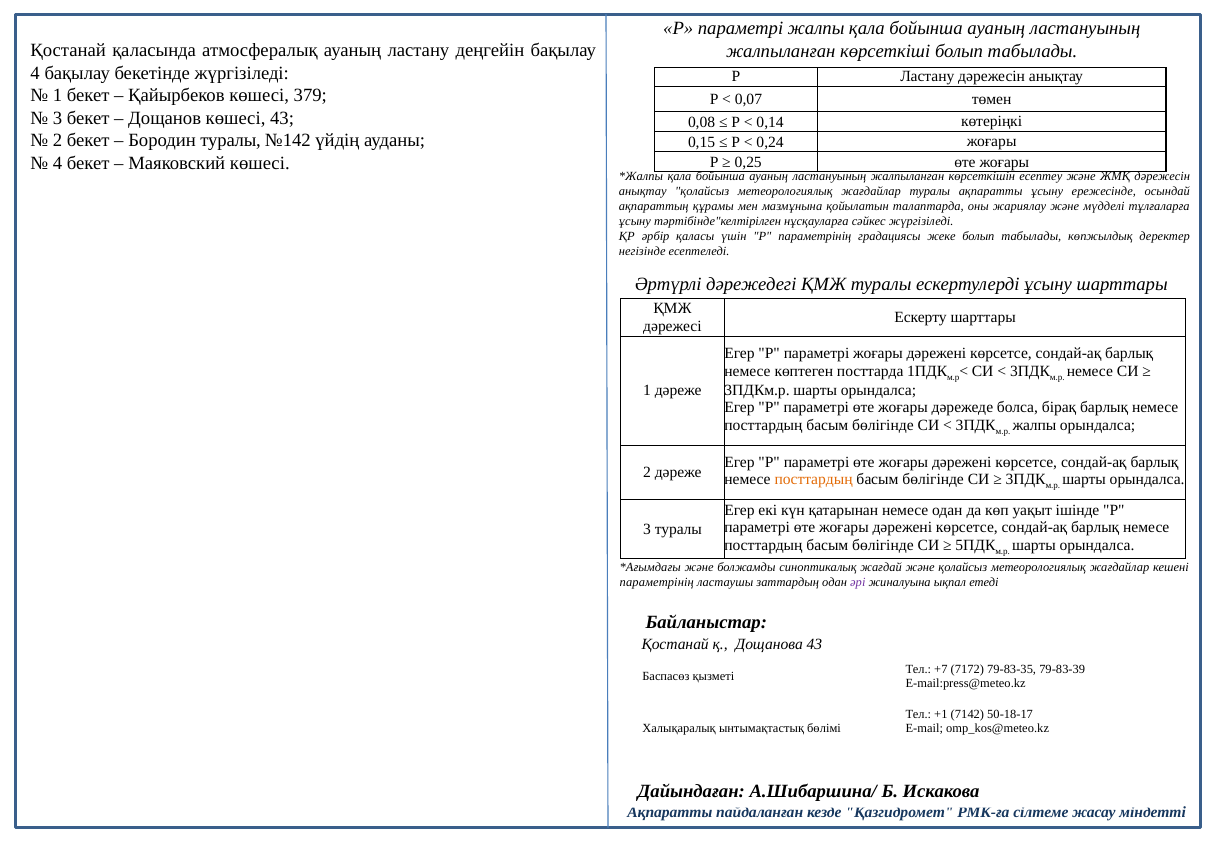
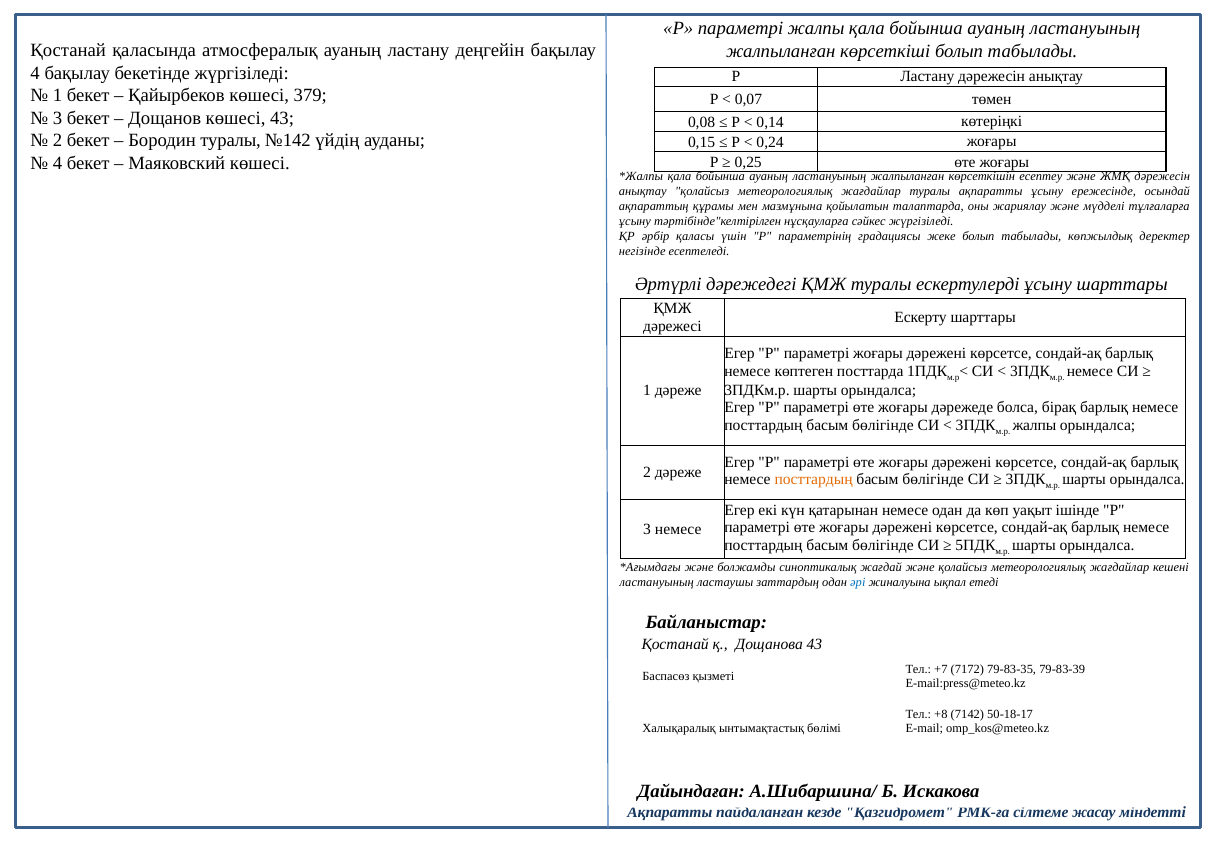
3 туралы: туралы -> немесе
параметрінің at (657, 583): параметрінің -> ластануының
әрі colour: purple -> blue
+1: +1 -> +8
